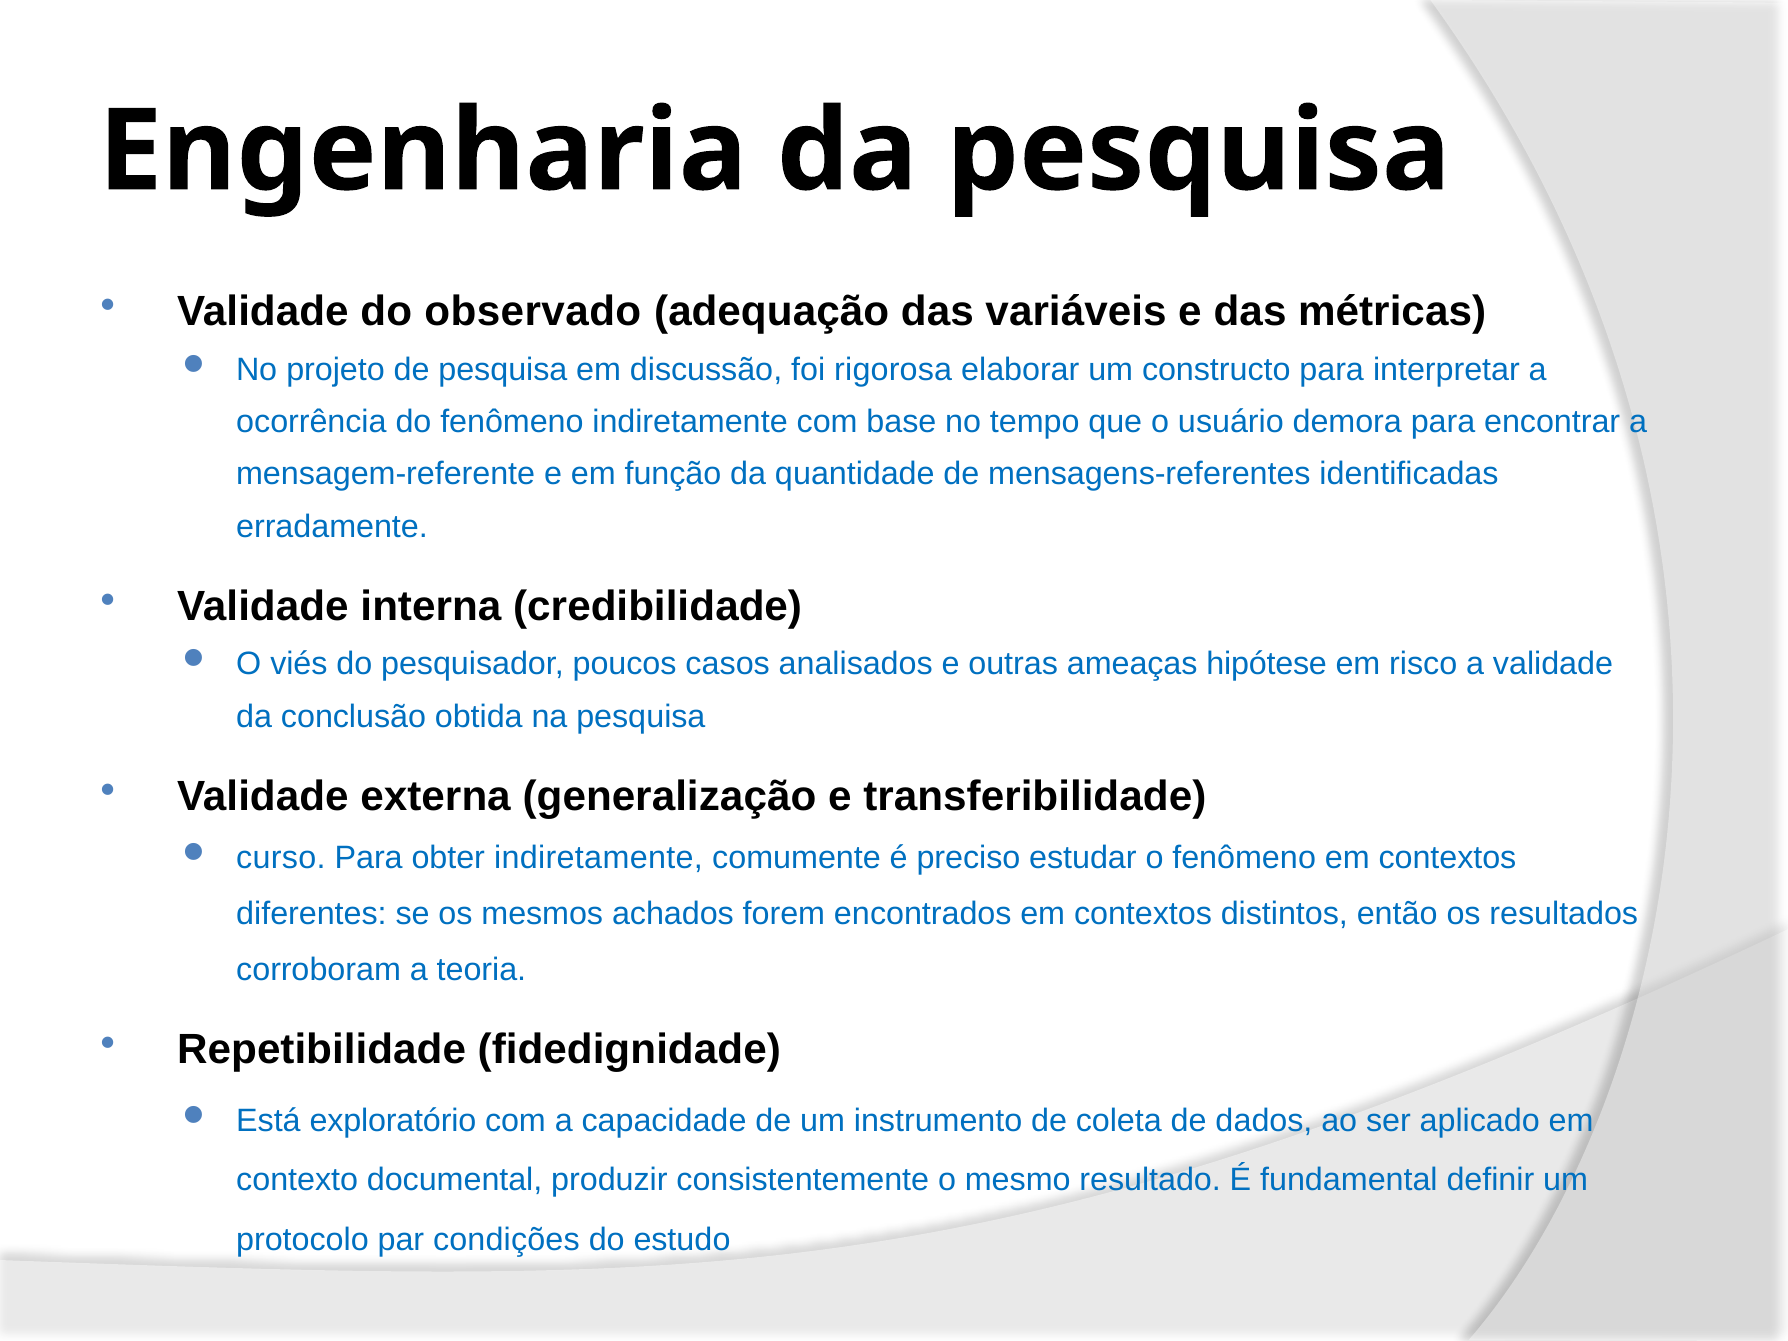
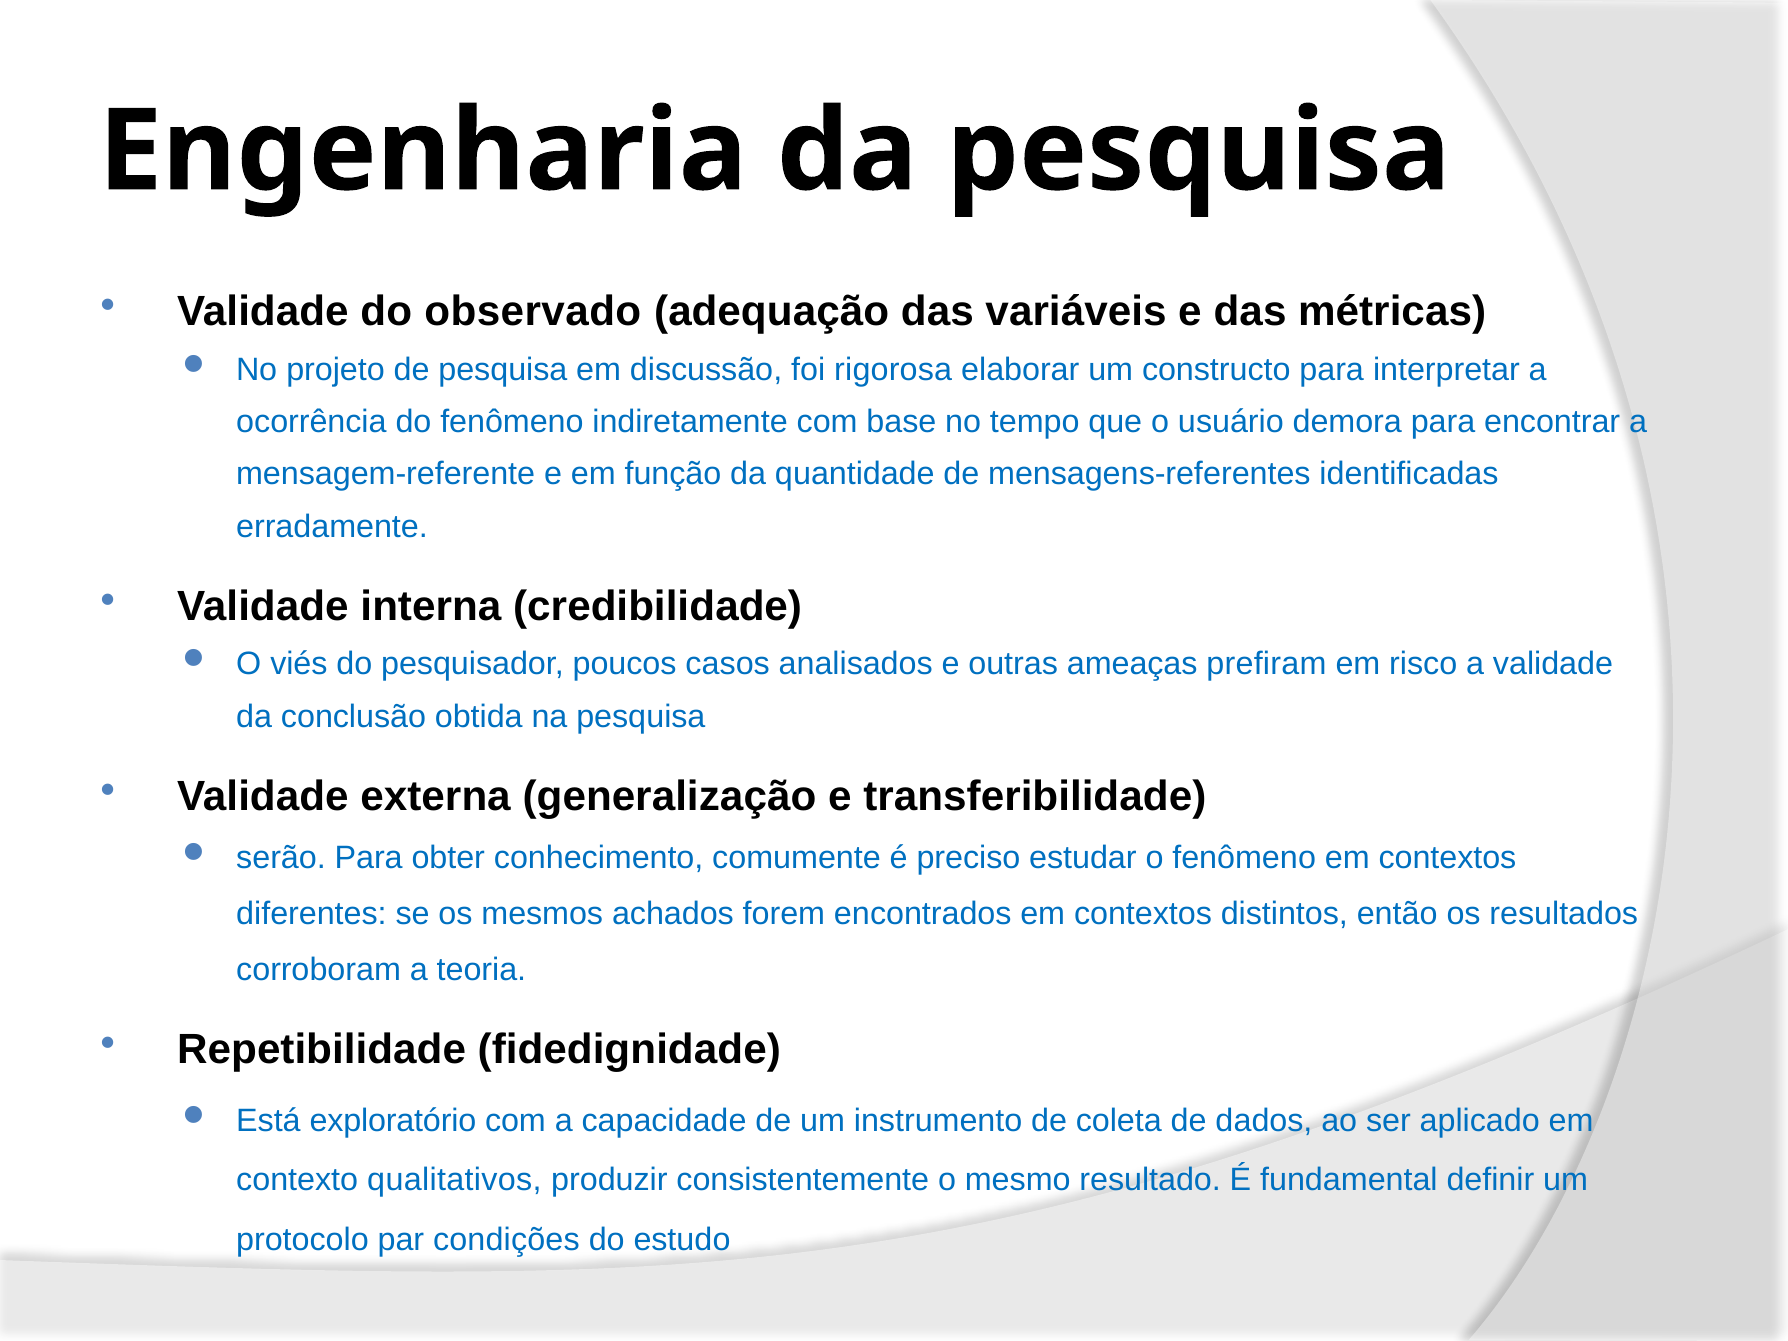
hipótese: hipótese -> prefiram
curso: curso -> serão
obter indiretamente: indiretamente -> conhecimento
documental: documental -> qualitativos
